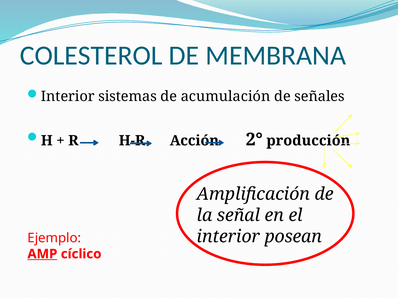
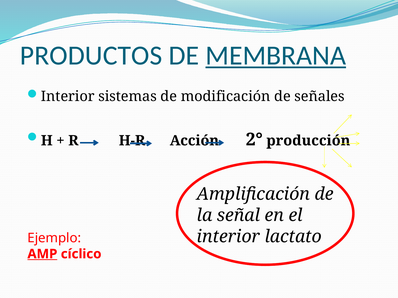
COLESTEROL: COLESTEROL -> PRODUCTOS
MEMBRANA underline: none -> present
acumulación: acumulación -> modificación
posean: posean -> lactato
